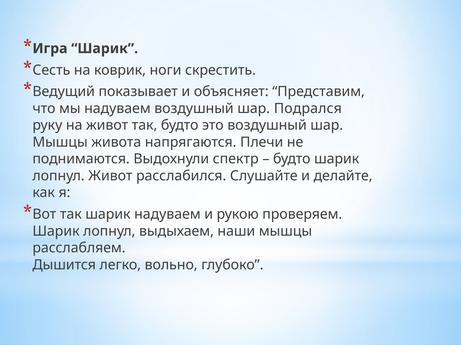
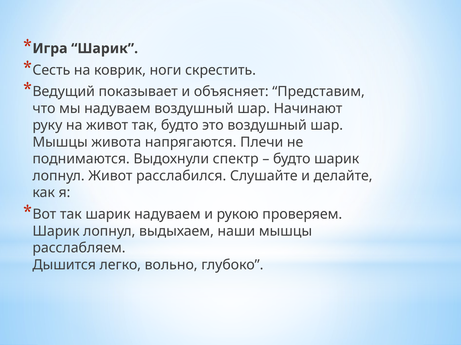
Подрался: Подрался -> Начинают
